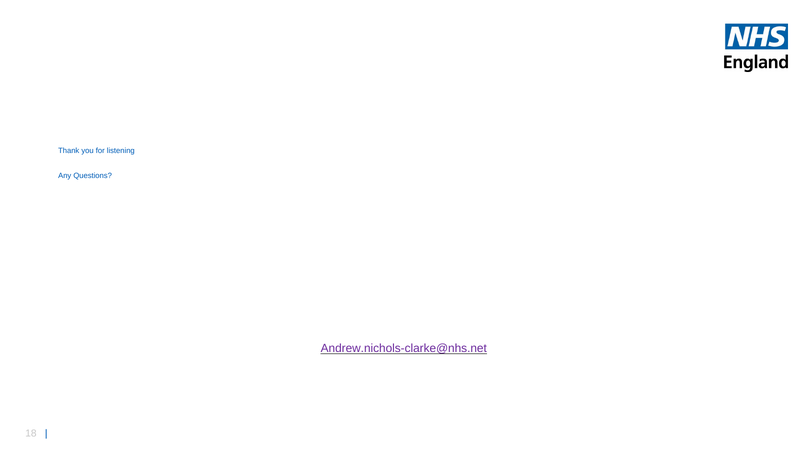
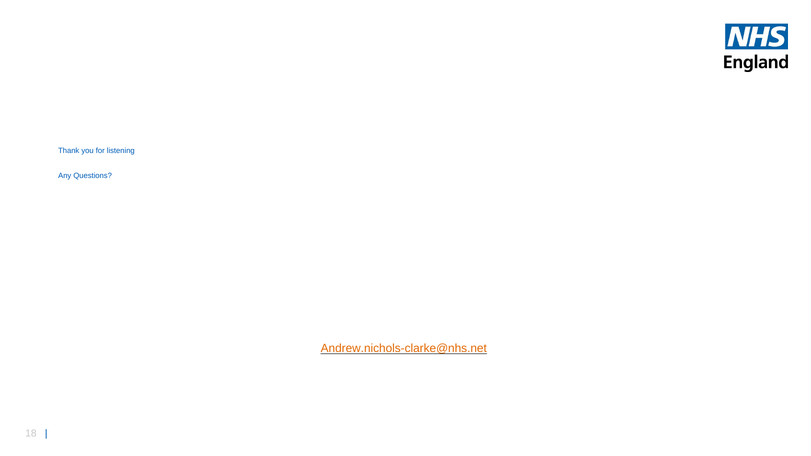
Andrew.nichols-clarke@nhs.net colour: purple -> orange
